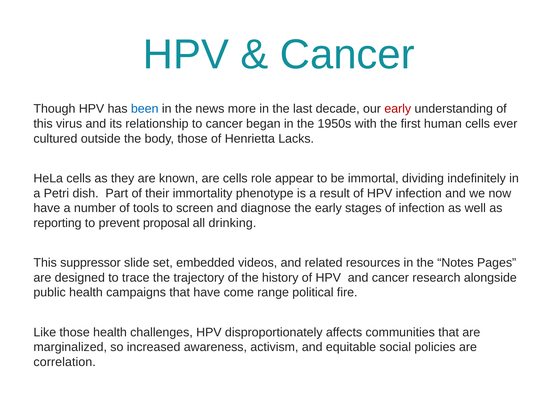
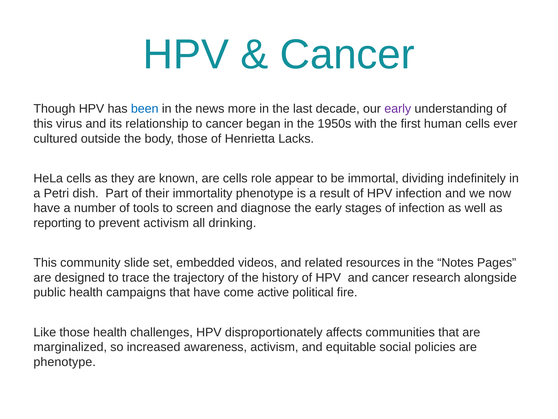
early at (398, 109) colour: red -> purple
prevent proposal: proposal -> activism
suppressor: suppressor -> community
range: range -> active
correlation at (65, 362): correlation -> phenotype
